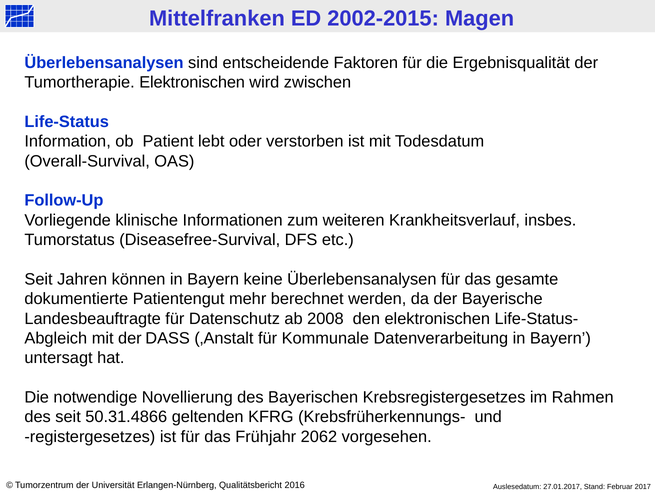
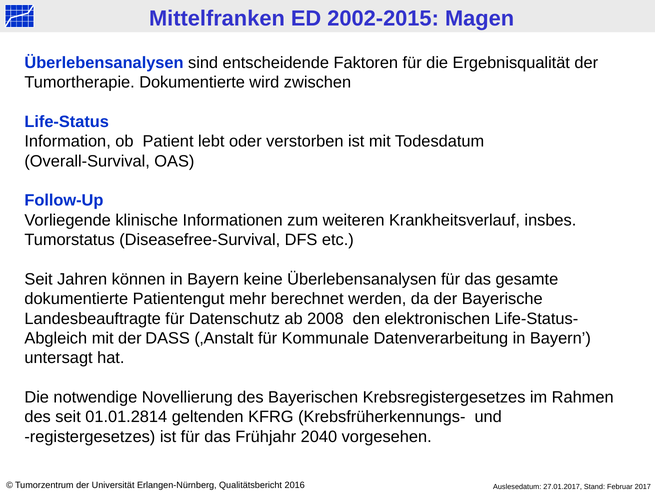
Tumortherapie Elektronischen: Elektronischen -> Dokumentierte
50.31.4866: 50.31.4866 -> 01.01.2814
2062: 2062 -> 2040
